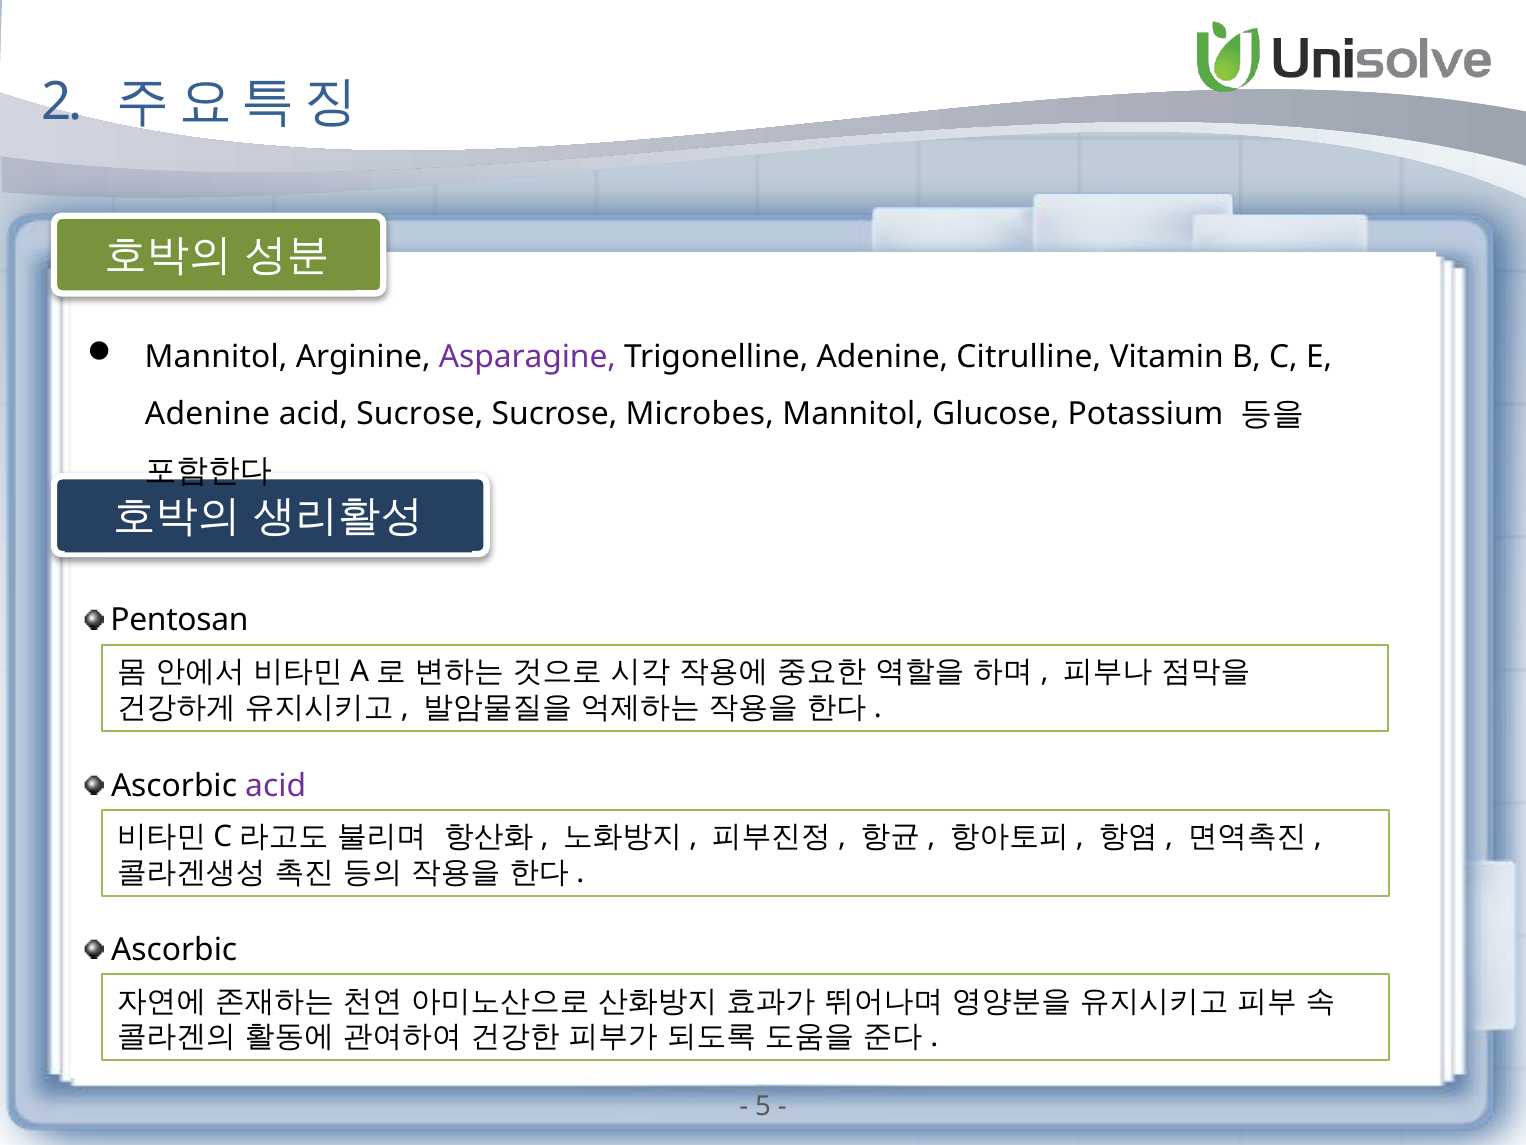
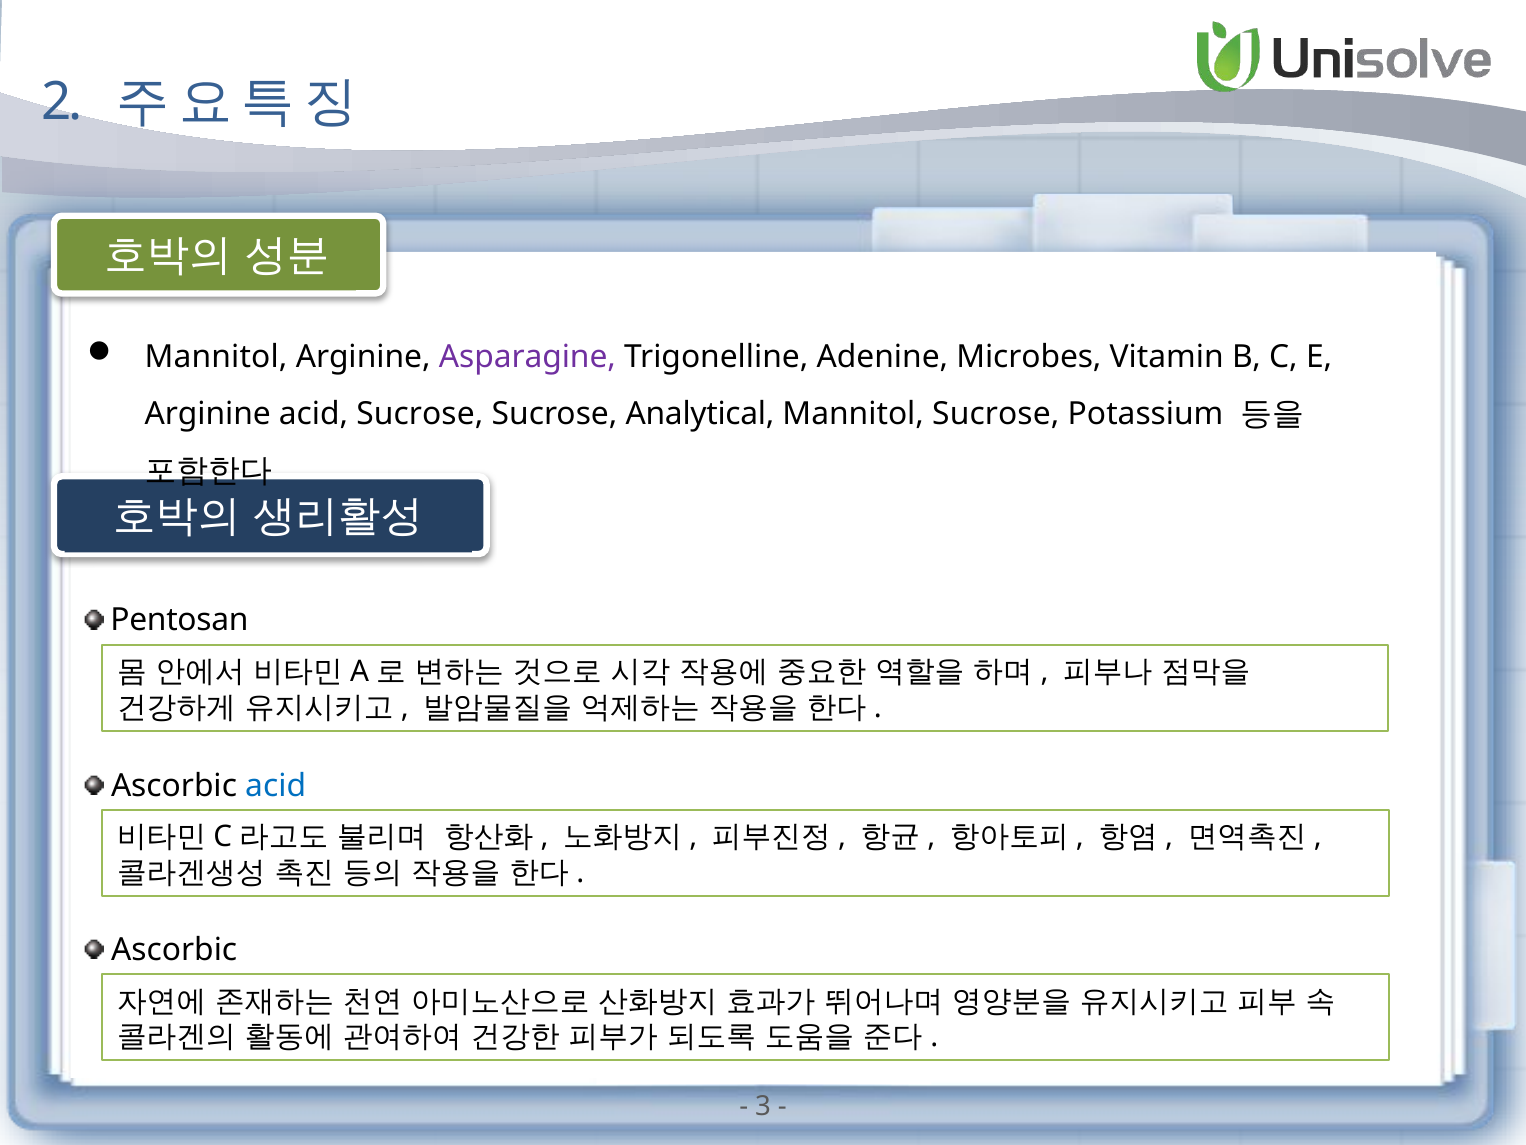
Citrulline: Citrulline -> Microbes
Adenine at (208, 414): Adenine -> Arginine
Microbes: Microbes -> Analytical
Mannitol Glucose: Glucose -> Sucrose
acid at (276, 785) colour: purple -> blue
5: 5 -> 3
